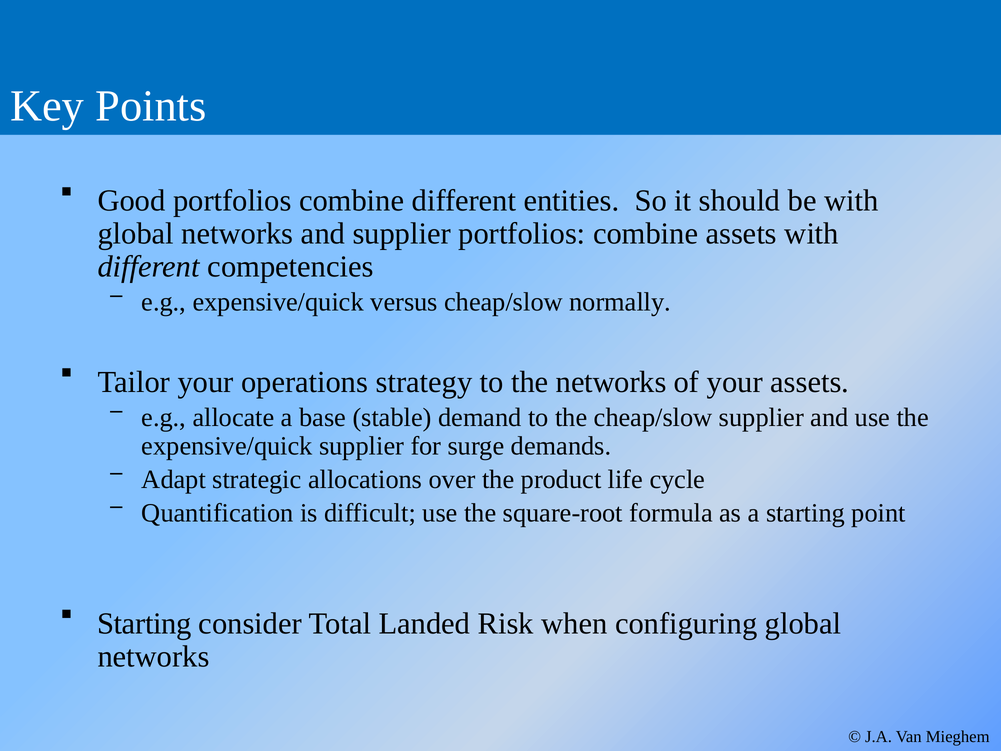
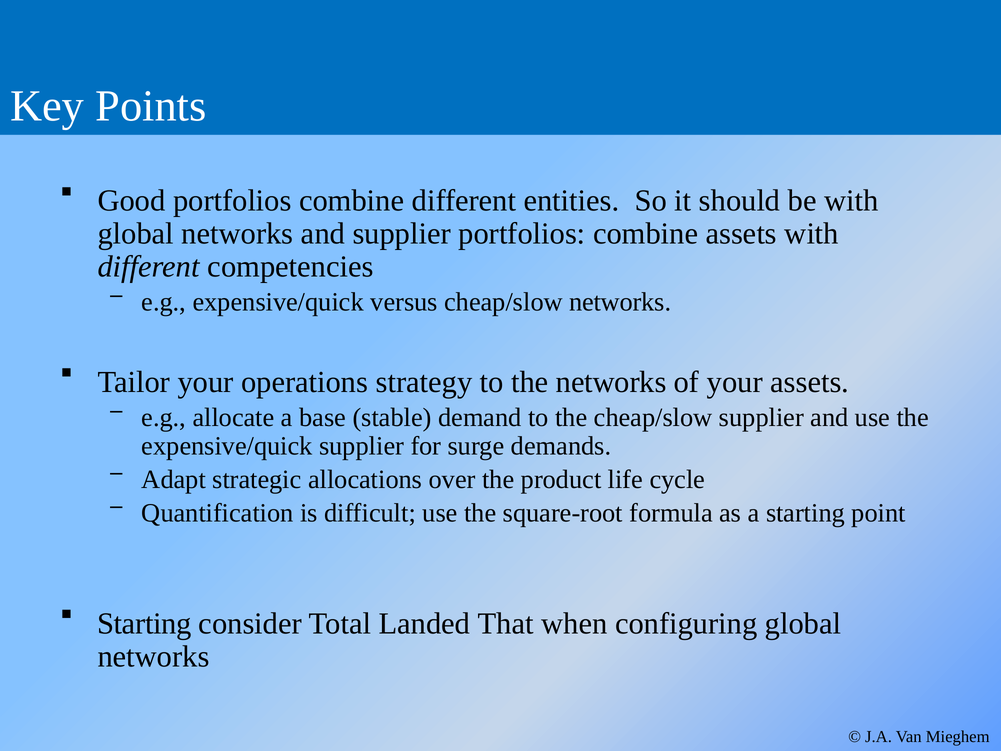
cheap/slow normally: normally -> networks
Risk: Risk -> That
